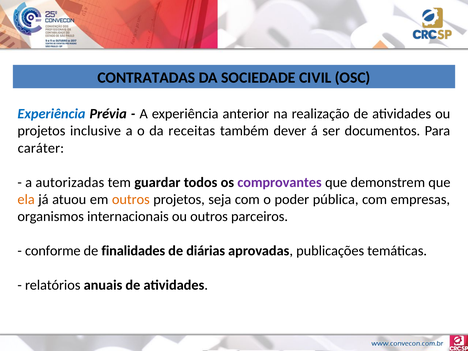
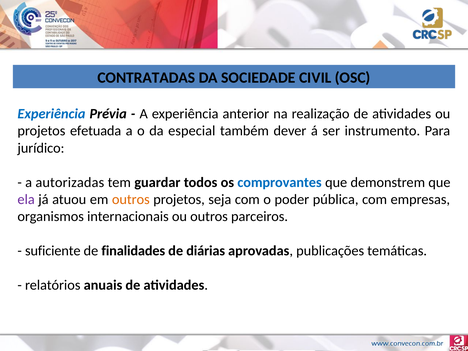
inclusive: inclusive -> efetuada
receitas: receitas -> especial
documentos: documentos -> instrumento
caráter: caráter -> jurídico
comprovantes colour: purple -> blue
ela colour: orange -> purple
conforme: conforme -> suficiente
